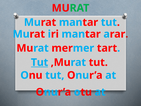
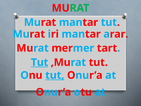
tut at (55, 75) underline: none -> present
